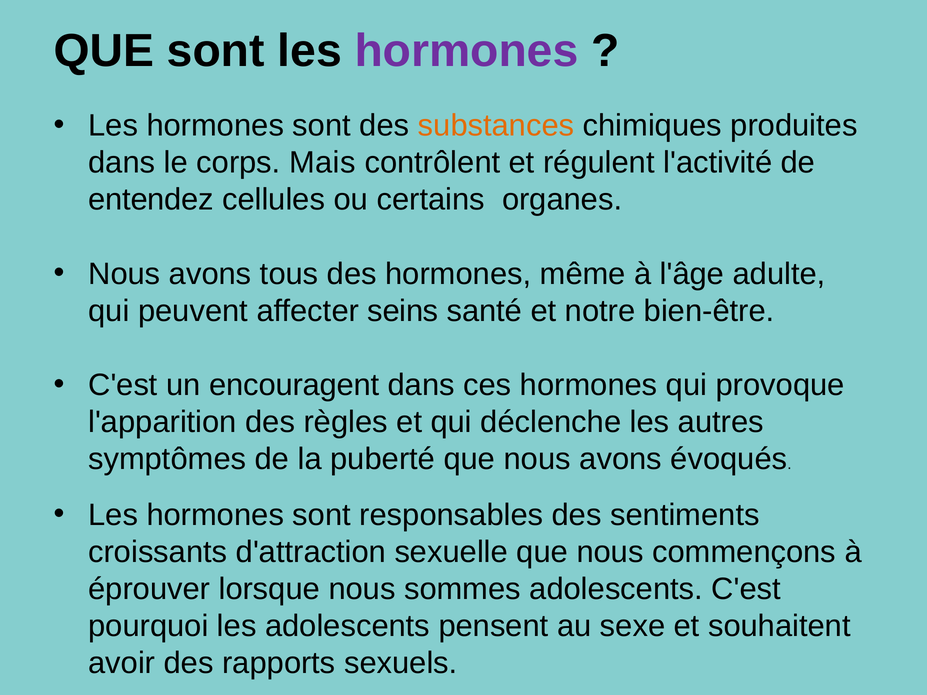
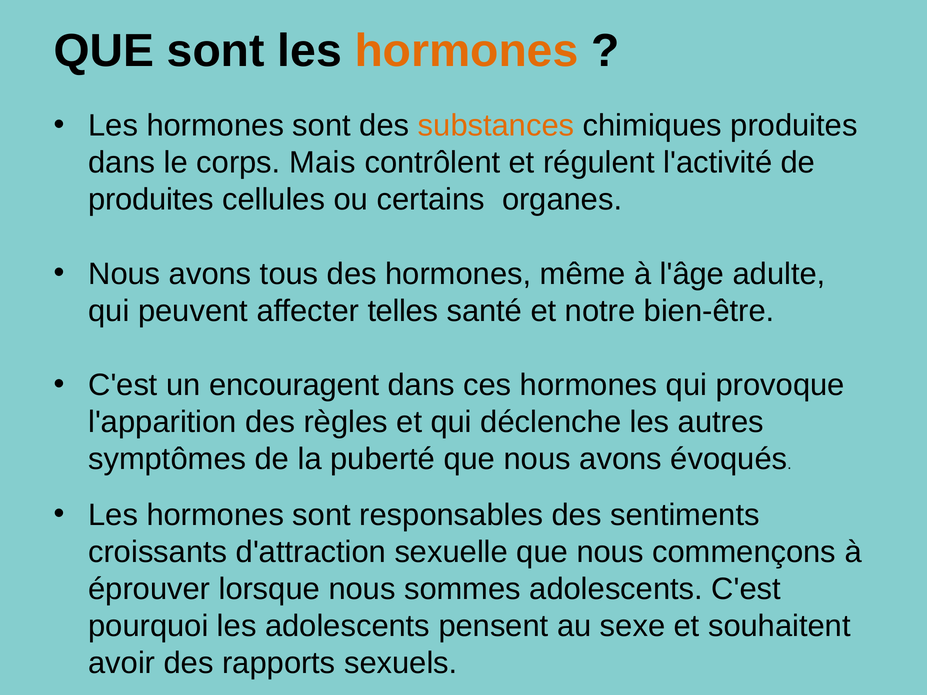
hormones at (467, 51) colour: purple -> orange
entendez at (151, 200): entendez -> produites
seins: seins -> telles
